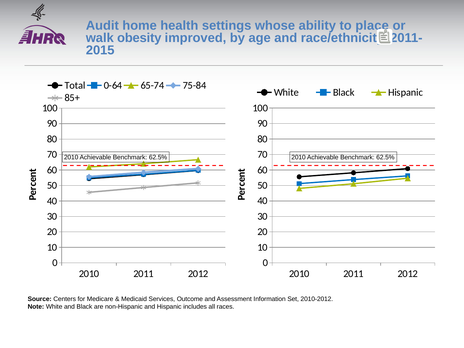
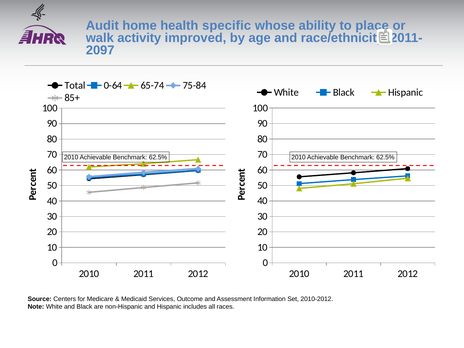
settings: settings -> specific
obesity: obesity -> activity
2015: 2015 -> 2097
